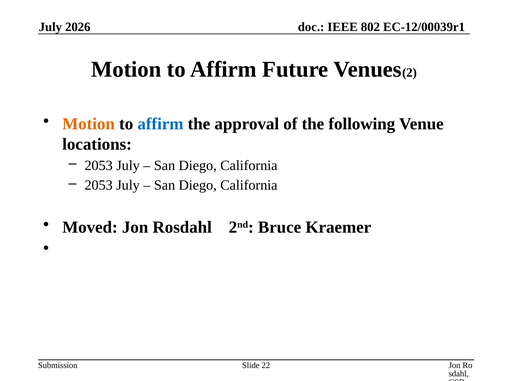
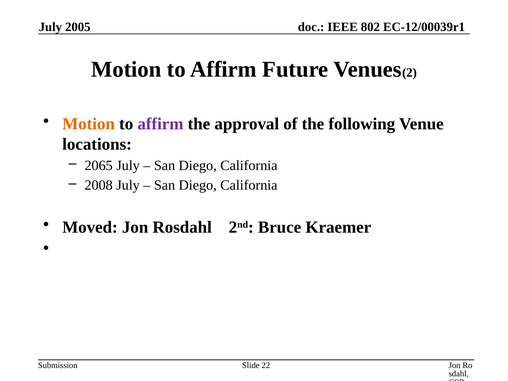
2026: 2026 -> 2005
affirm at (160, 124) colour: blue -> purple
2053 at (99, 166): 2053 -> 2065
2053 at (99, 185): 2053 -> 2008
